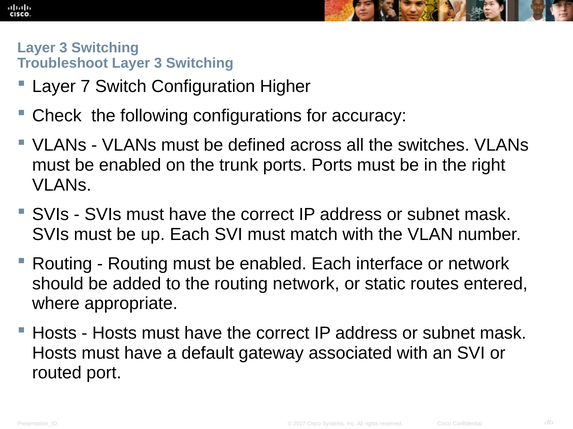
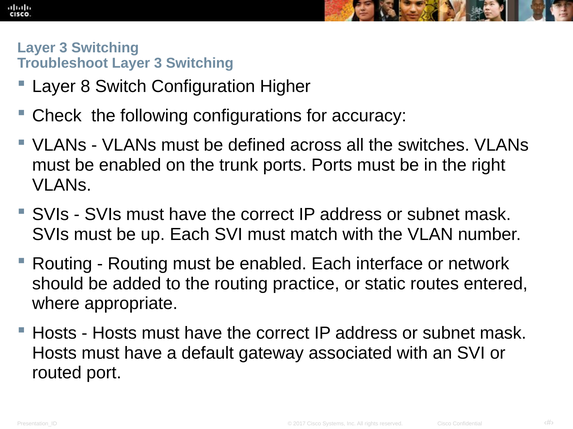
7: 7 -> 8
routing network: network -> practice
